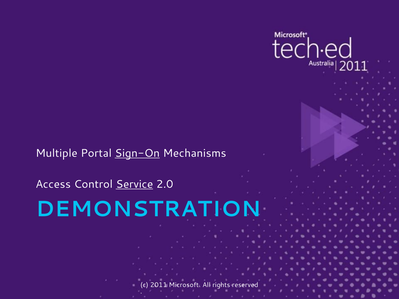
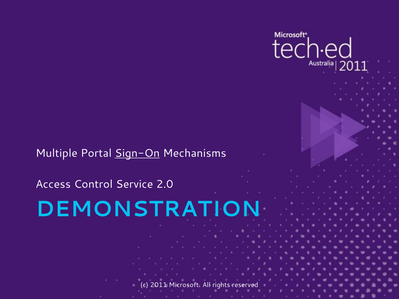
Service underline: present -> none
